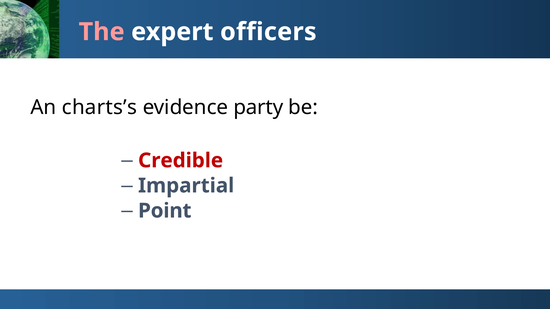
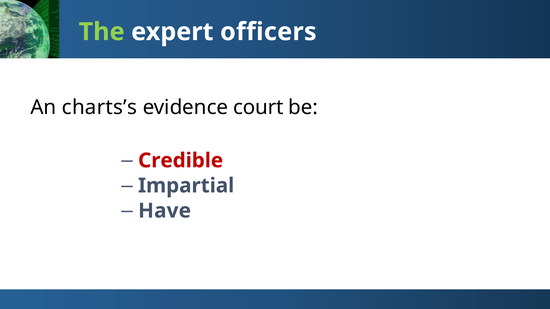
The colour: pink -> light green
party: party -> court
Point: Point -> Have
